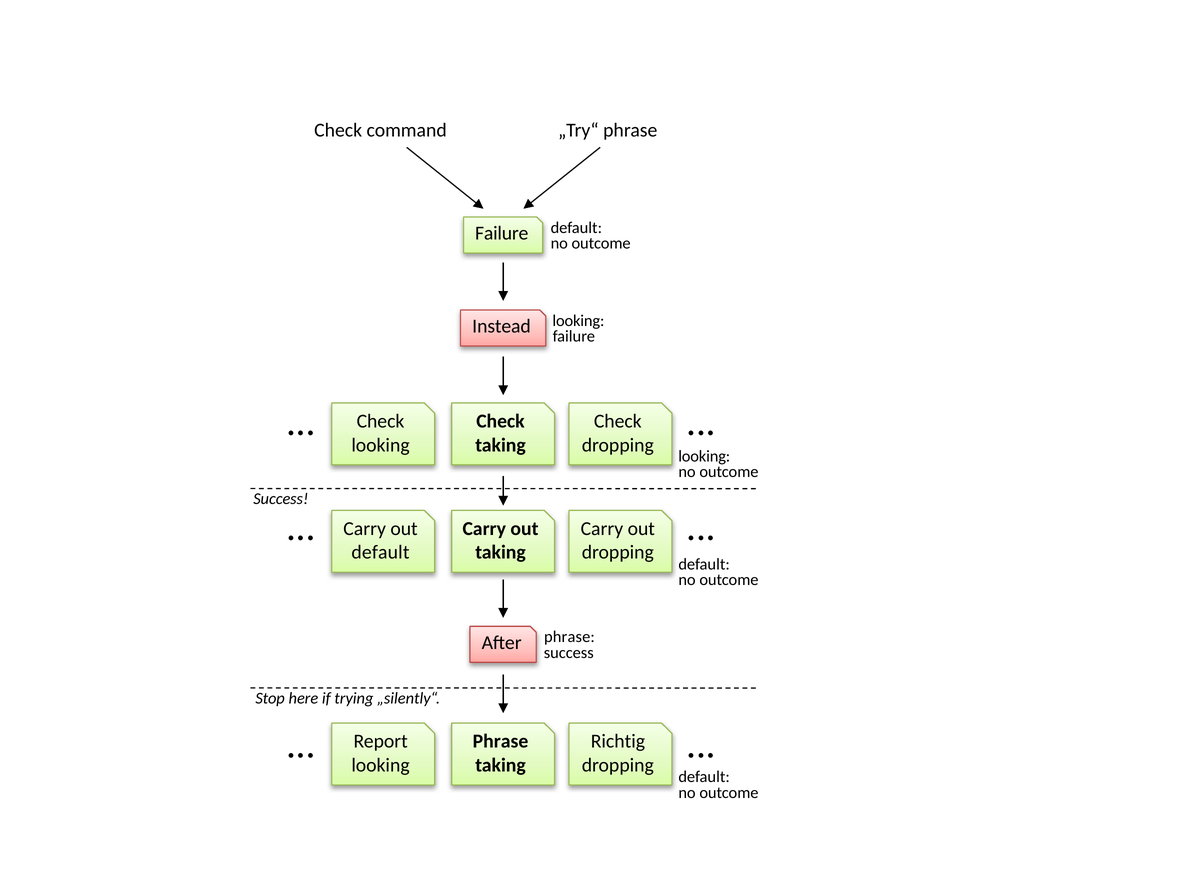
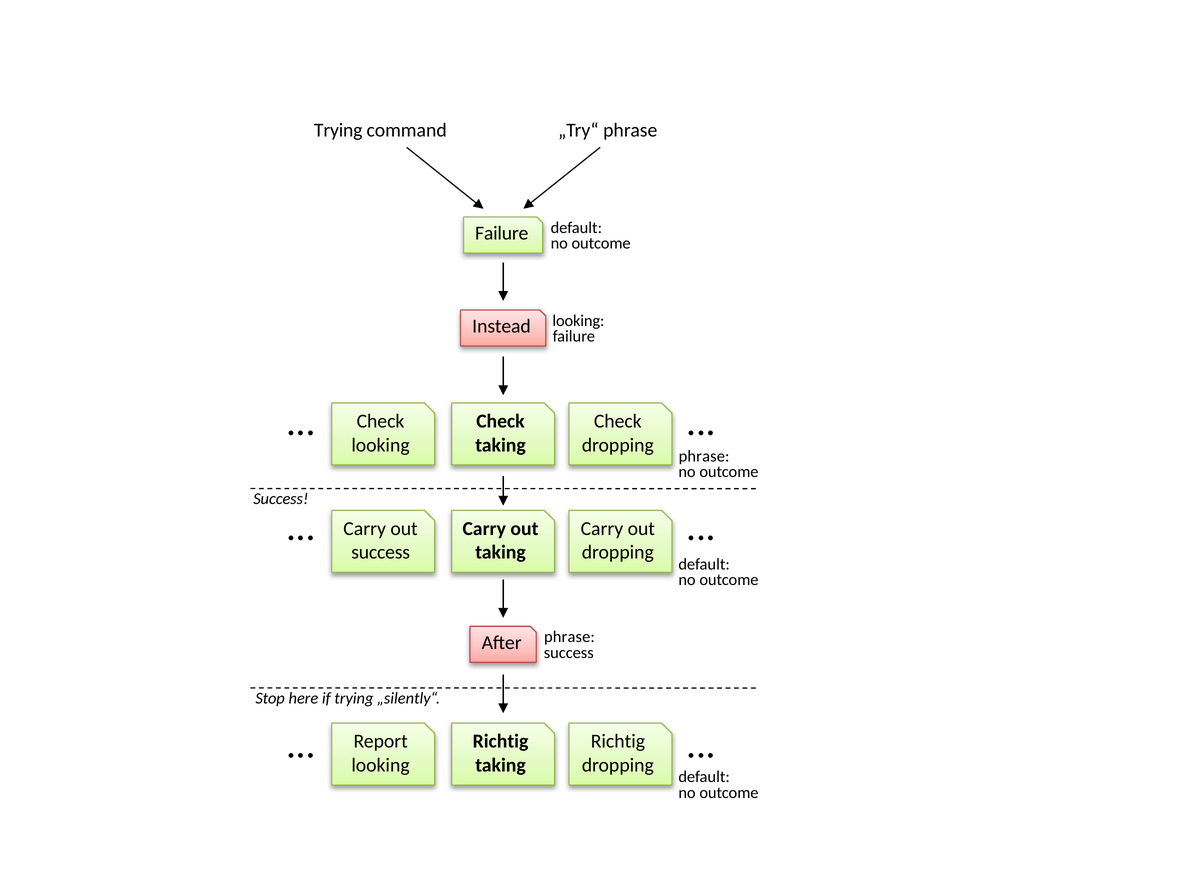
Check at (338, 130): Check -> Trying
looking at (704, 456): looking -> phrase
default at (380, 552): default -> success
Phrase at (501, 741): Phrase -> Richtig
